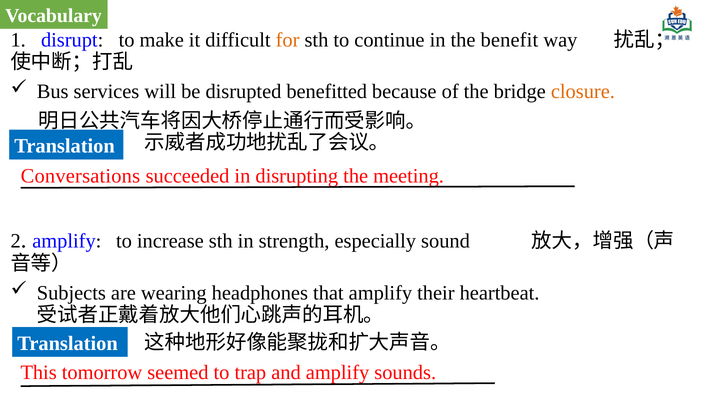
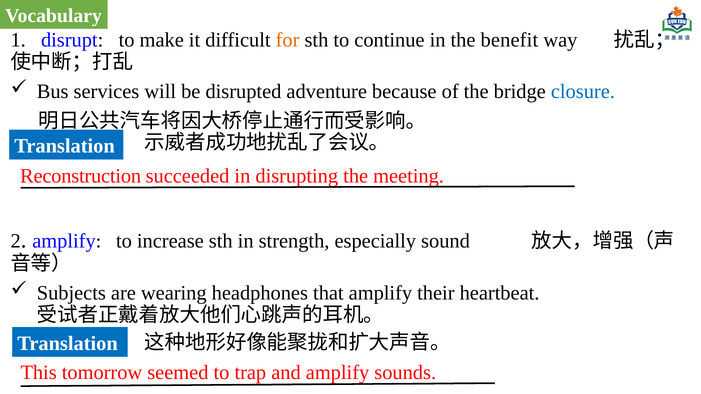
benefitted: benefitted -> adventure
closure colour: orange -> blue
Conversations: Conversations -> Reconstruction
